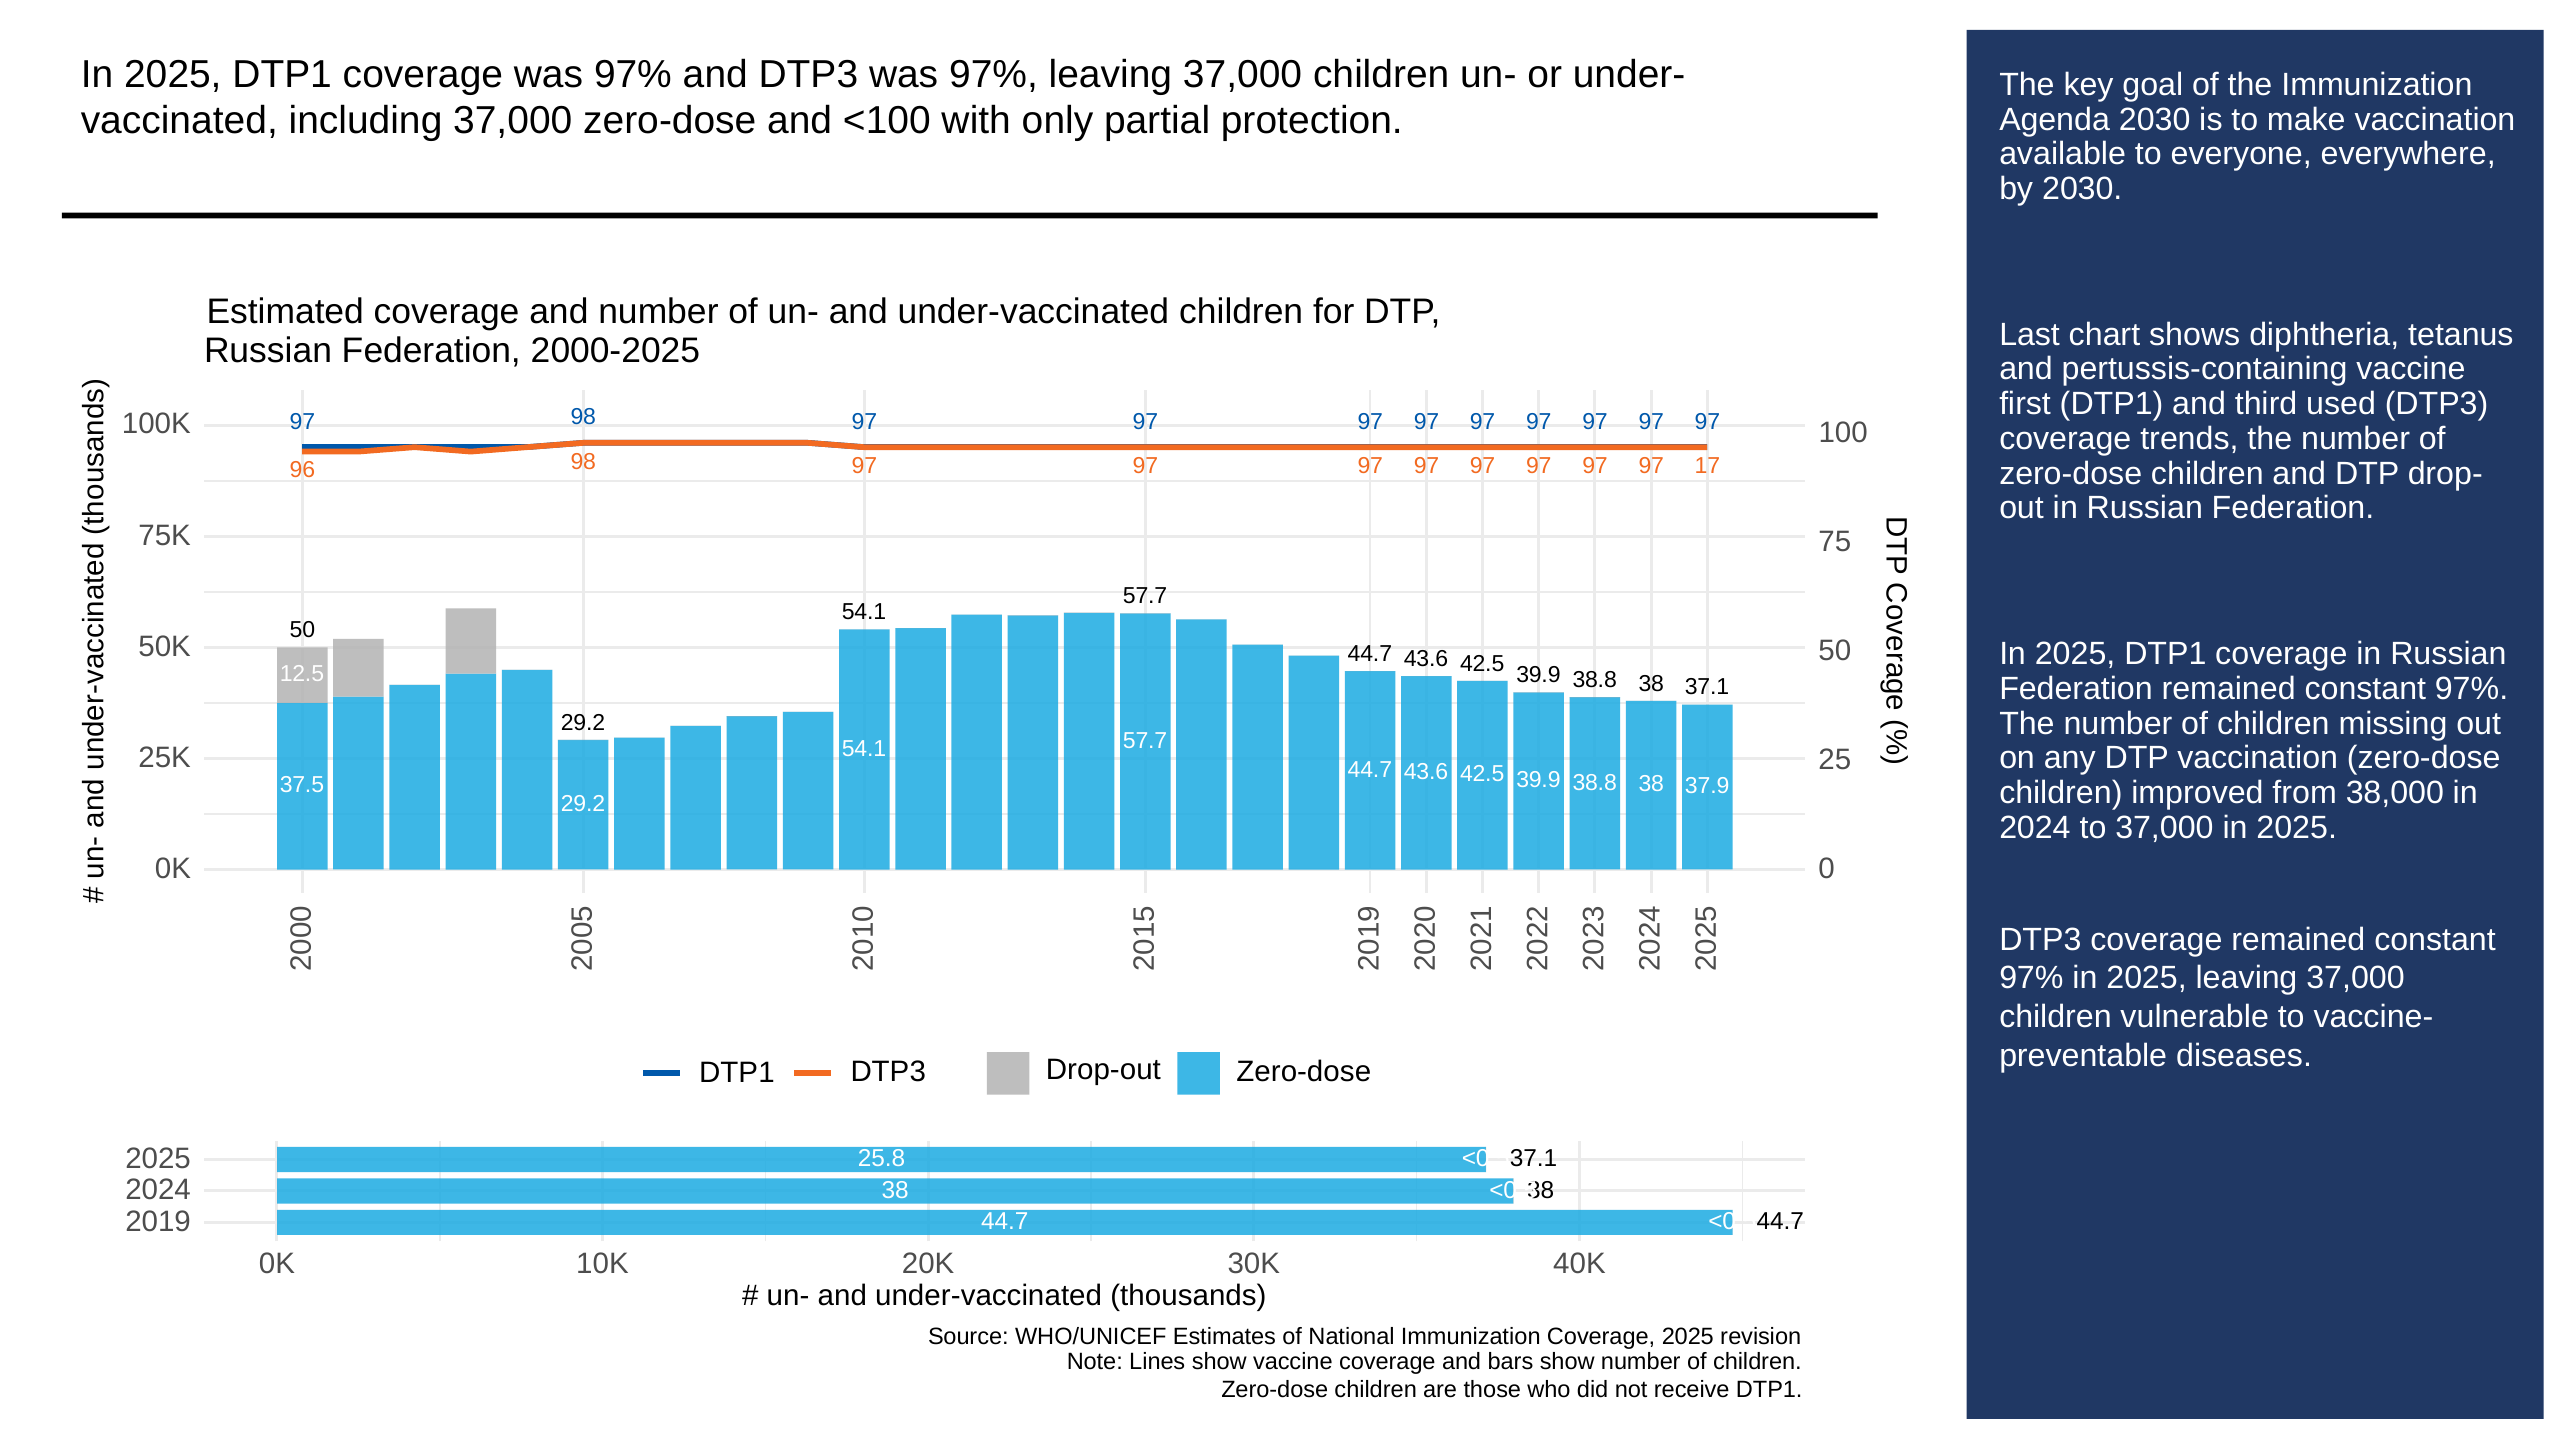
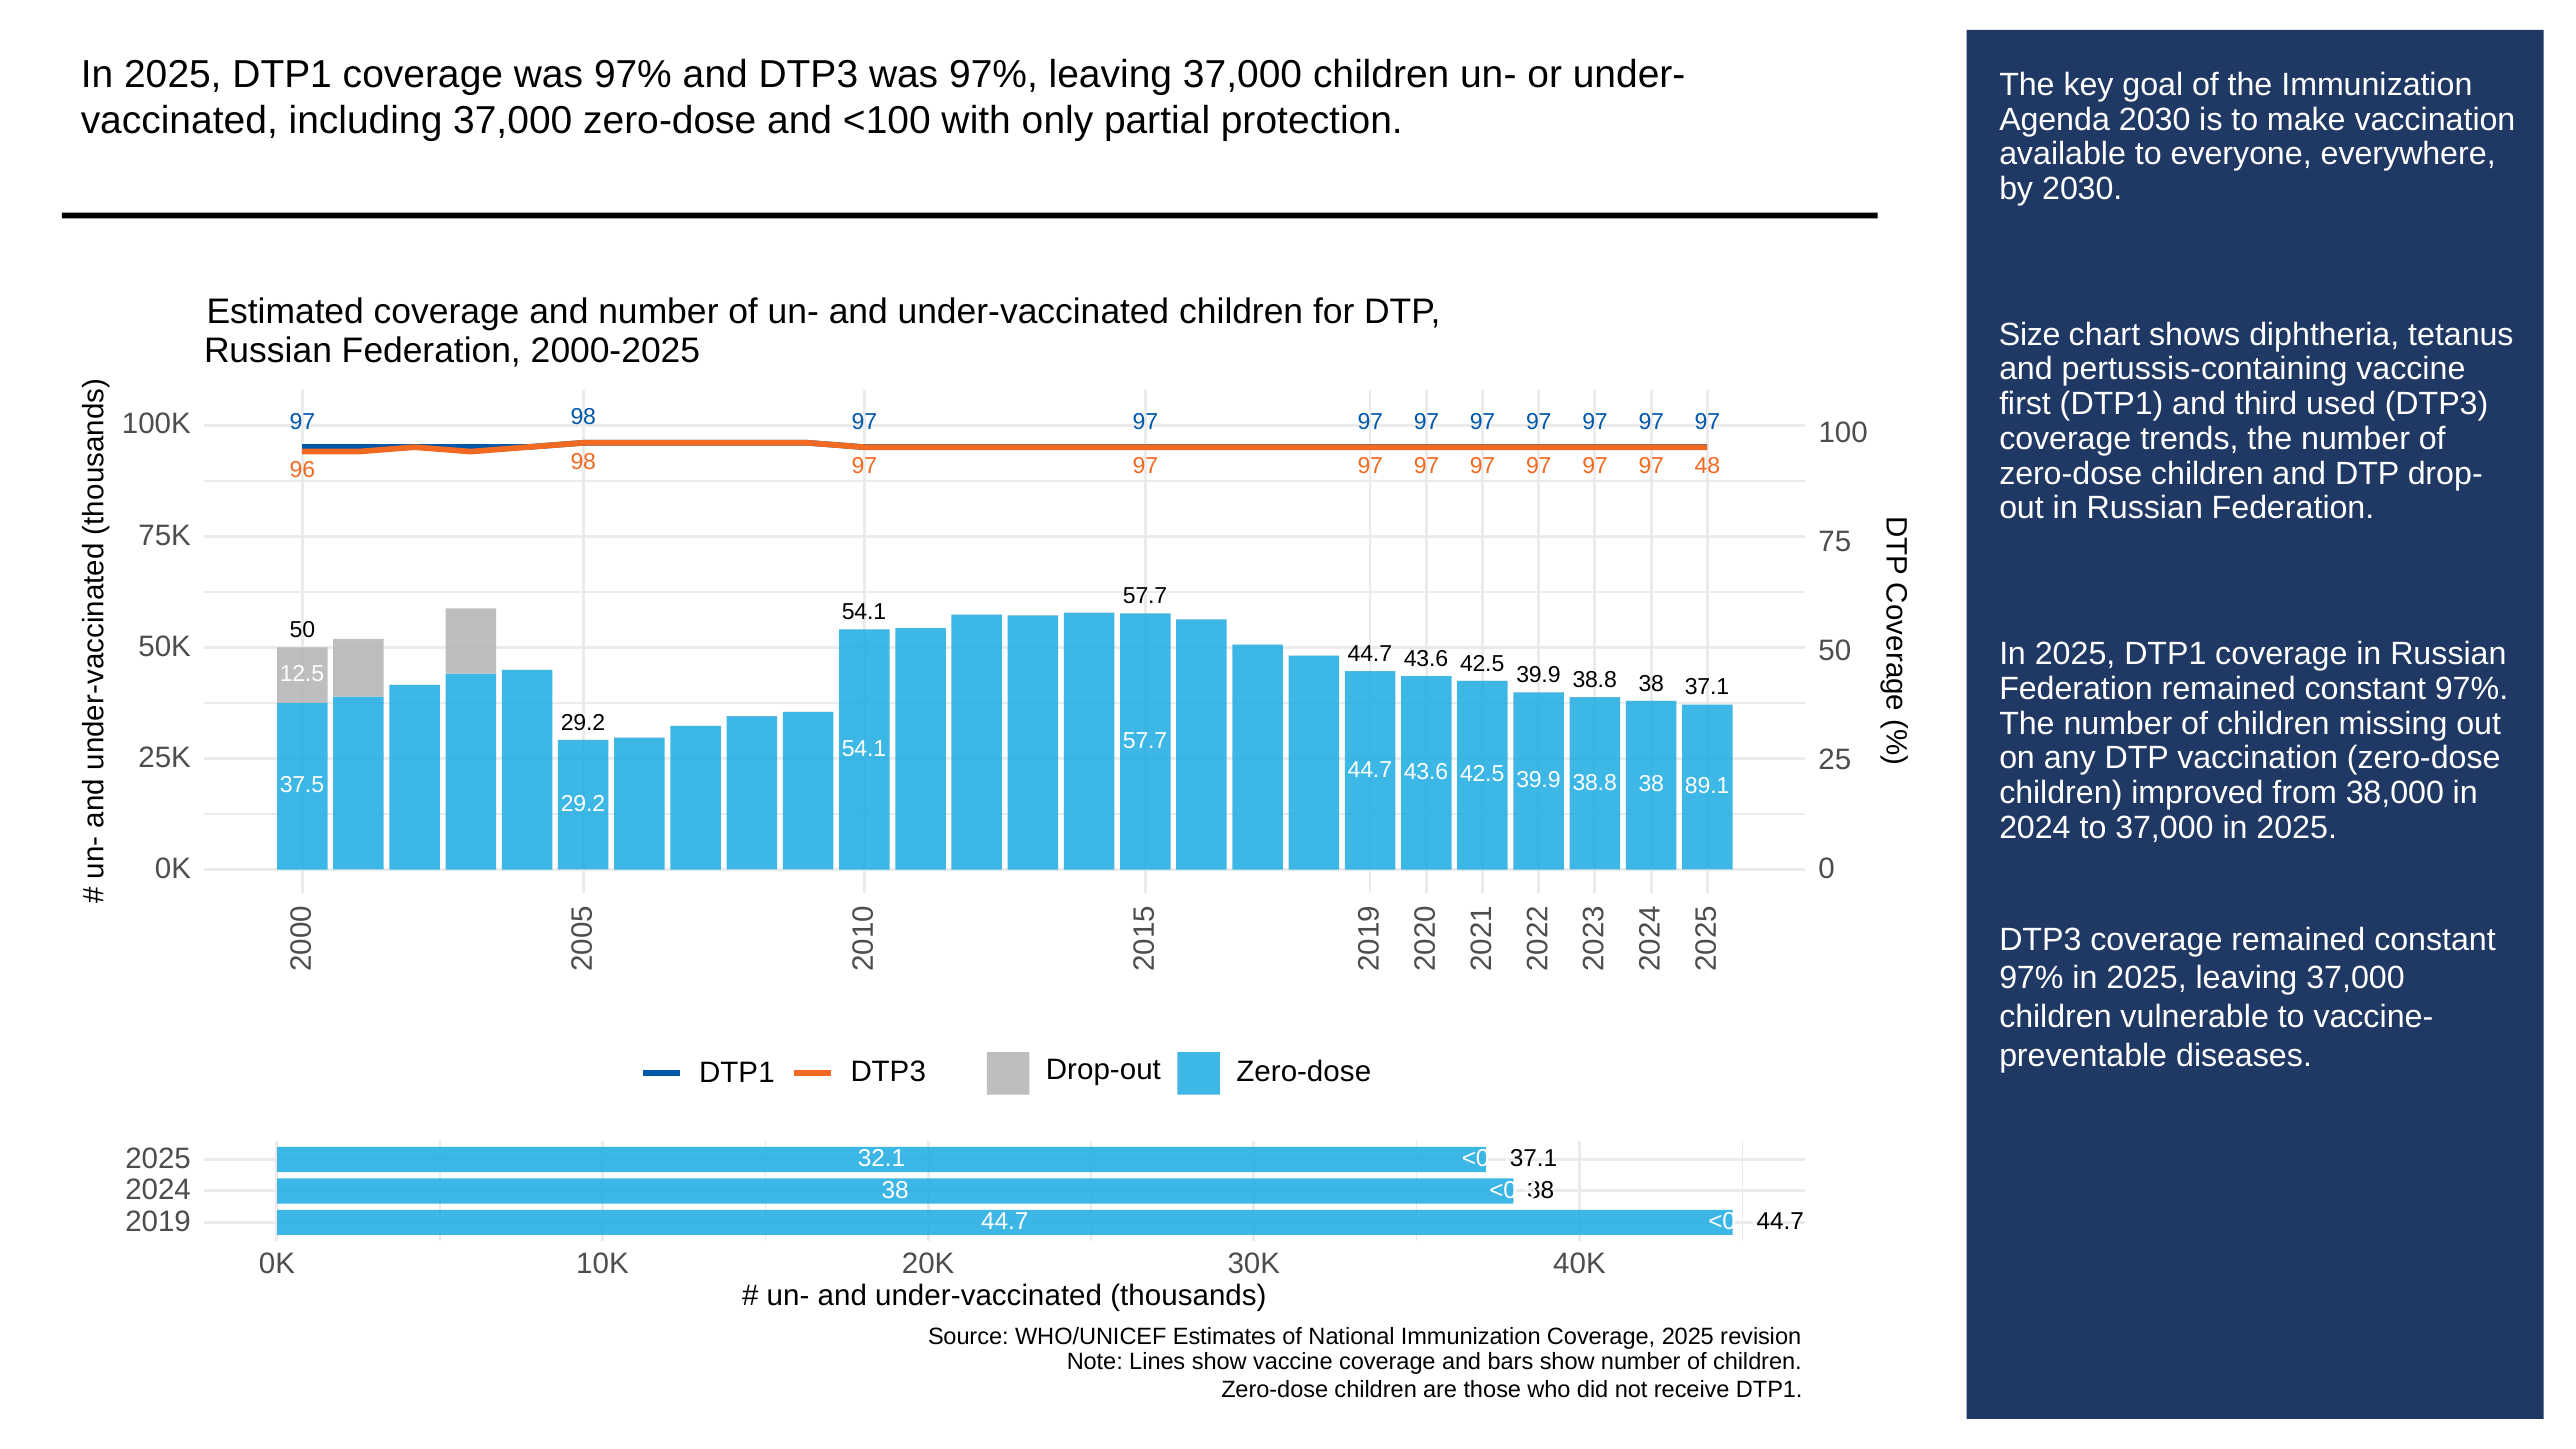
Last: Last -> Size
17: 17 -> 48
37.9: 37.9 -> 89.1
25.8: 25.8 -> 32.1
